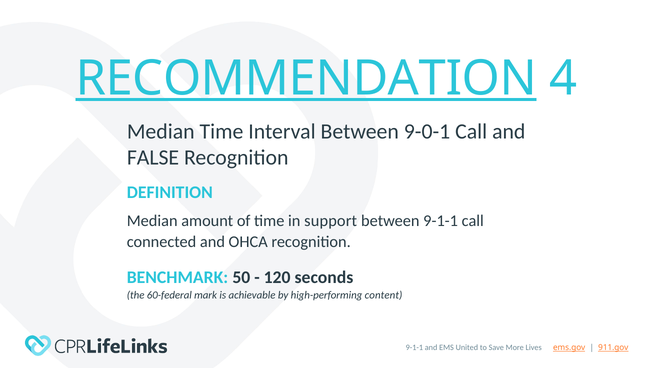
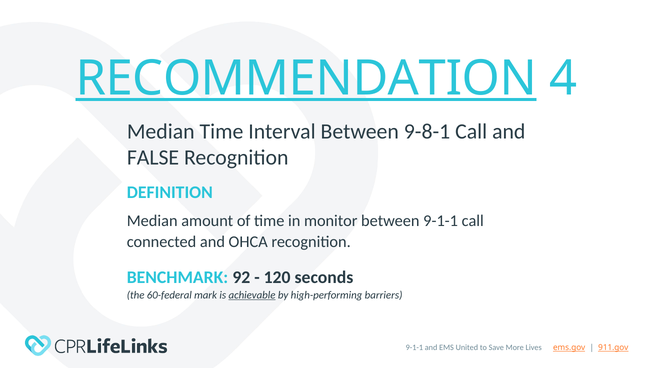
9-0-1: 9-0-1 -> 9-8-1
support: support -> monitor
50: 50 -> 92
achievable underline: none -> present
content: content -> barriers
